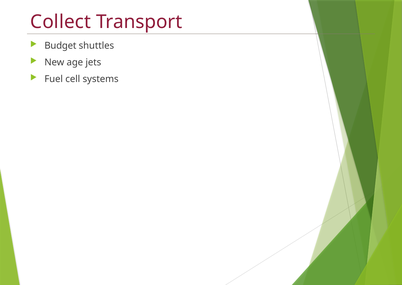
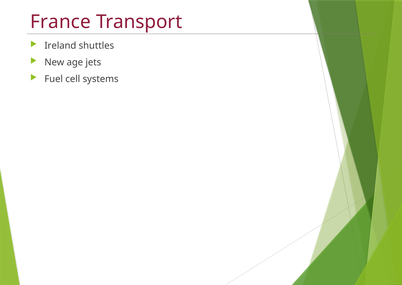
Collect: Collect -> France
Budget: Budget -> Ireland
